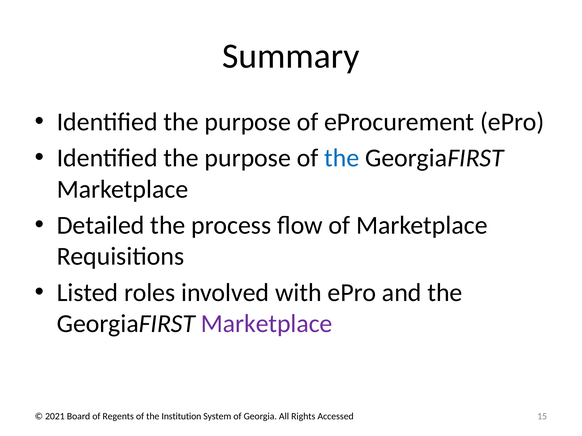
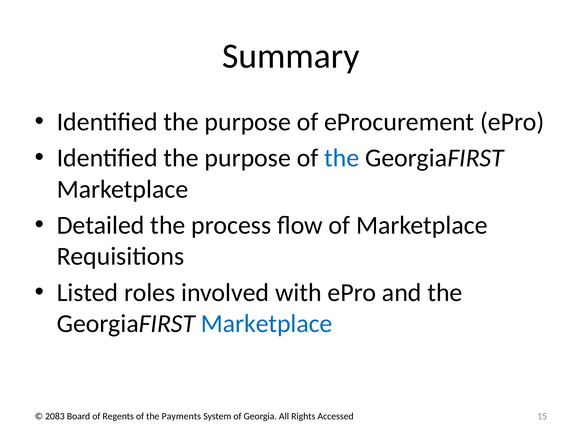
Marketplace at (267, 324) colour: purple -> blue
2021: 2021 -> 2083
Institution: Institution -> Payments
